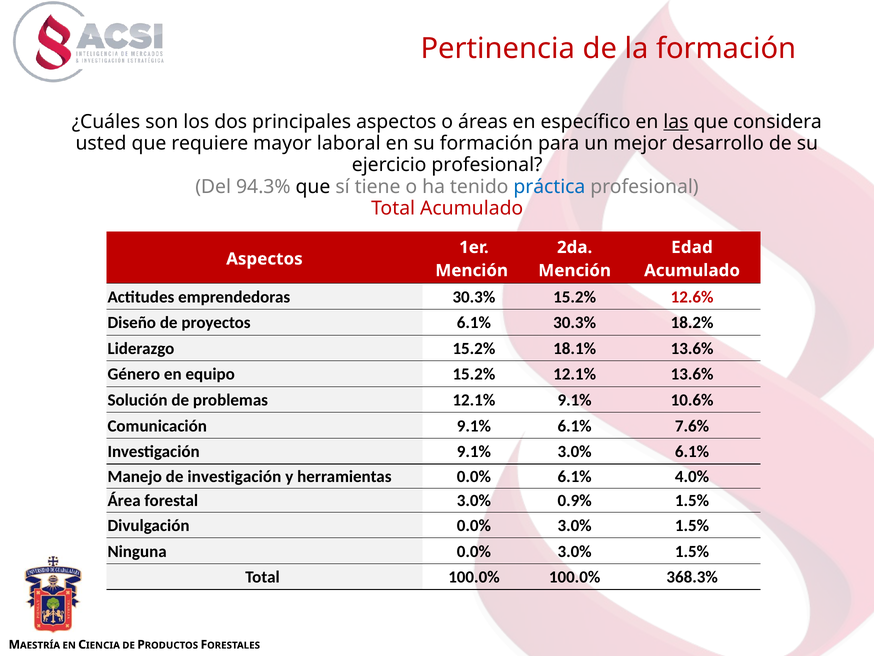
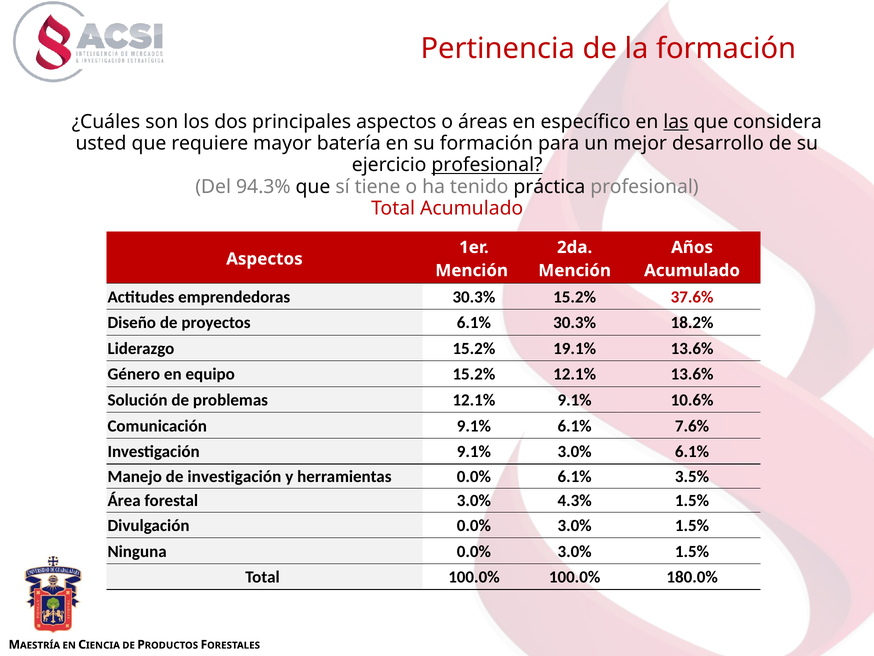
laboral: laboral -> batería
profesional at (487, 165) underline: none -> present
práctica colour: blue -> black
Edad: Edad -> Años
12.6%: 12.6% -> 37.6%
18.1%: 18.1% -> 19.1%
4.0%: 4.0% -> 3.5%
0.9%: 0.9% -> 4.3%
368.3%: 368.3% -> 180.0%
